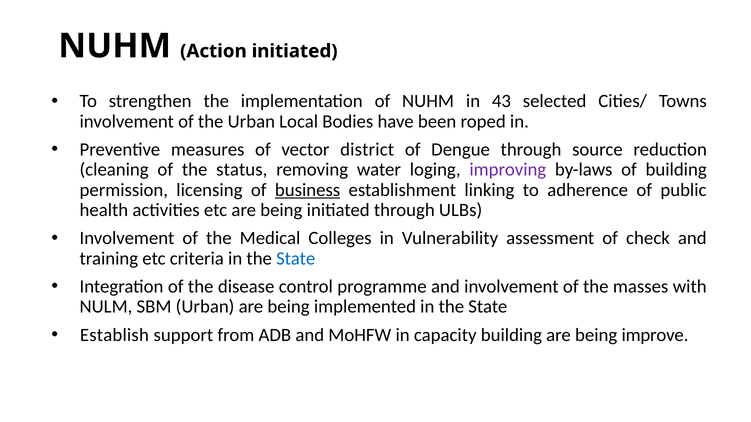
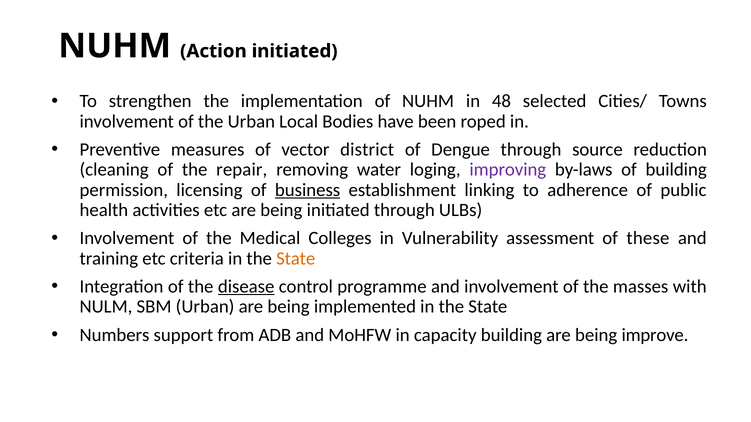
43: 43 -> 48
status: status -> repair
check: check -> these
State at (296, 259) colour: blue -> orange
disease underline: none -> present
Establish: Establish -> Numbers
